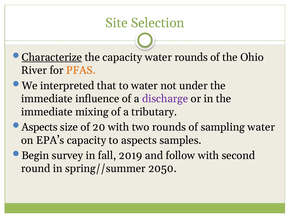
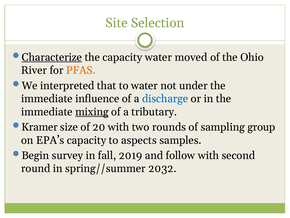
water rounds: rounds -> moved
discharge colour: purple -> blue
mixing underline: none -> present
Aspects at (40, 127): Aspects -> Kramer
sampling water: water -> group
2050: 2050 -> 2032
